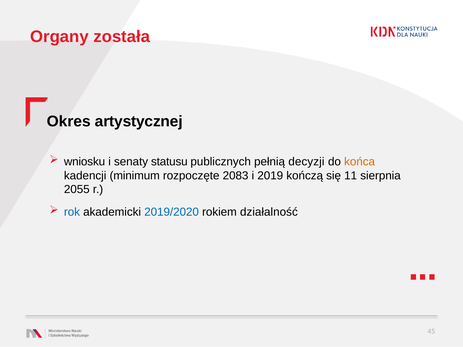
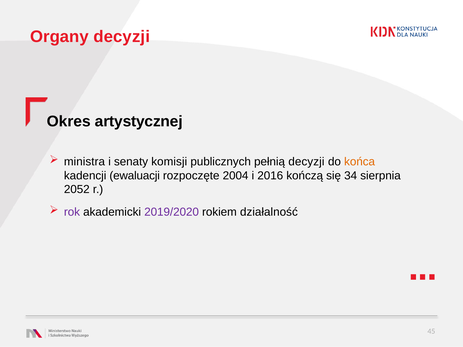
Organy została: została -> decyzji
wniosku: wniosku -> ministra
statusu: statusu -> komisji
minimum: minimum -> ewaluacji
2083: 2083 -> 2004
2019: 2019 -> 2016
11: 11 -> 34
2055: 2055 -> 2052
rok colour: blue -> purple
2019/2020 colour: blue -> purple
